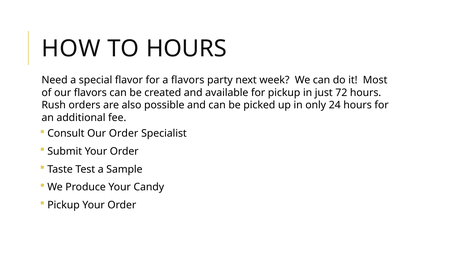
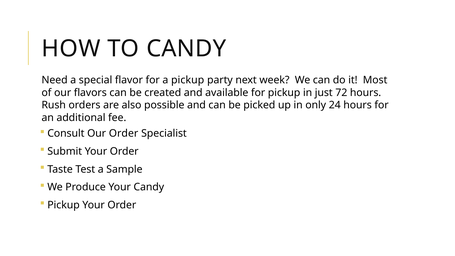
TO HOURS: HOURS -> CANDY
a flavors: flavors -> pickup
